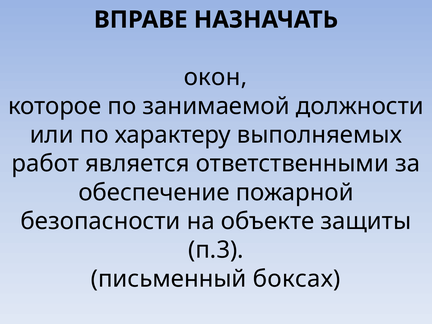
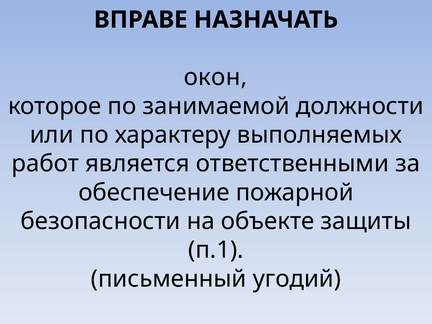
п.3: п.3 -> п.1
боксах: боксах -> угодий
